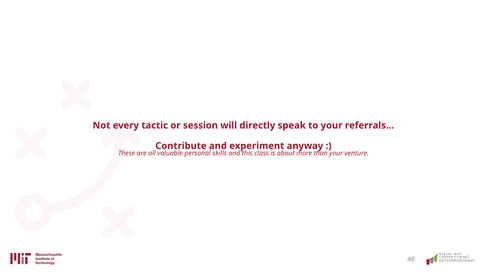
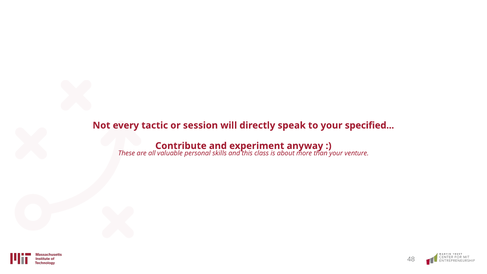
referrals: referrals -> specified
